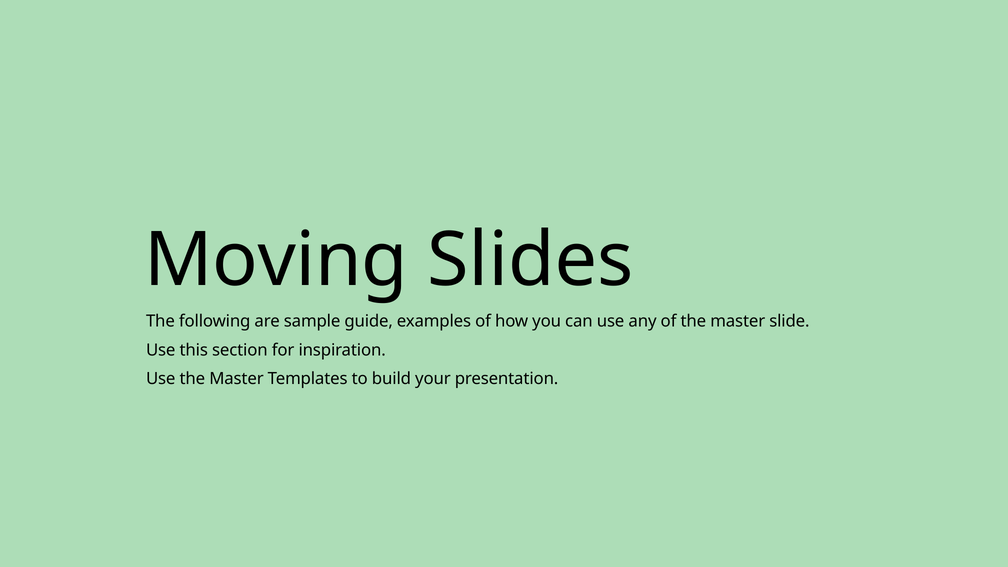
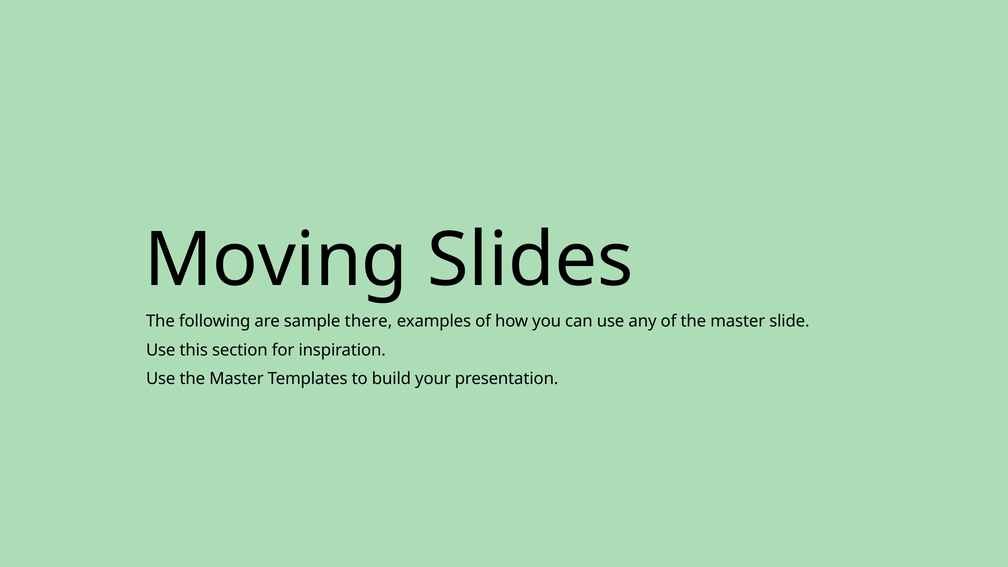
guide: guide -> there
